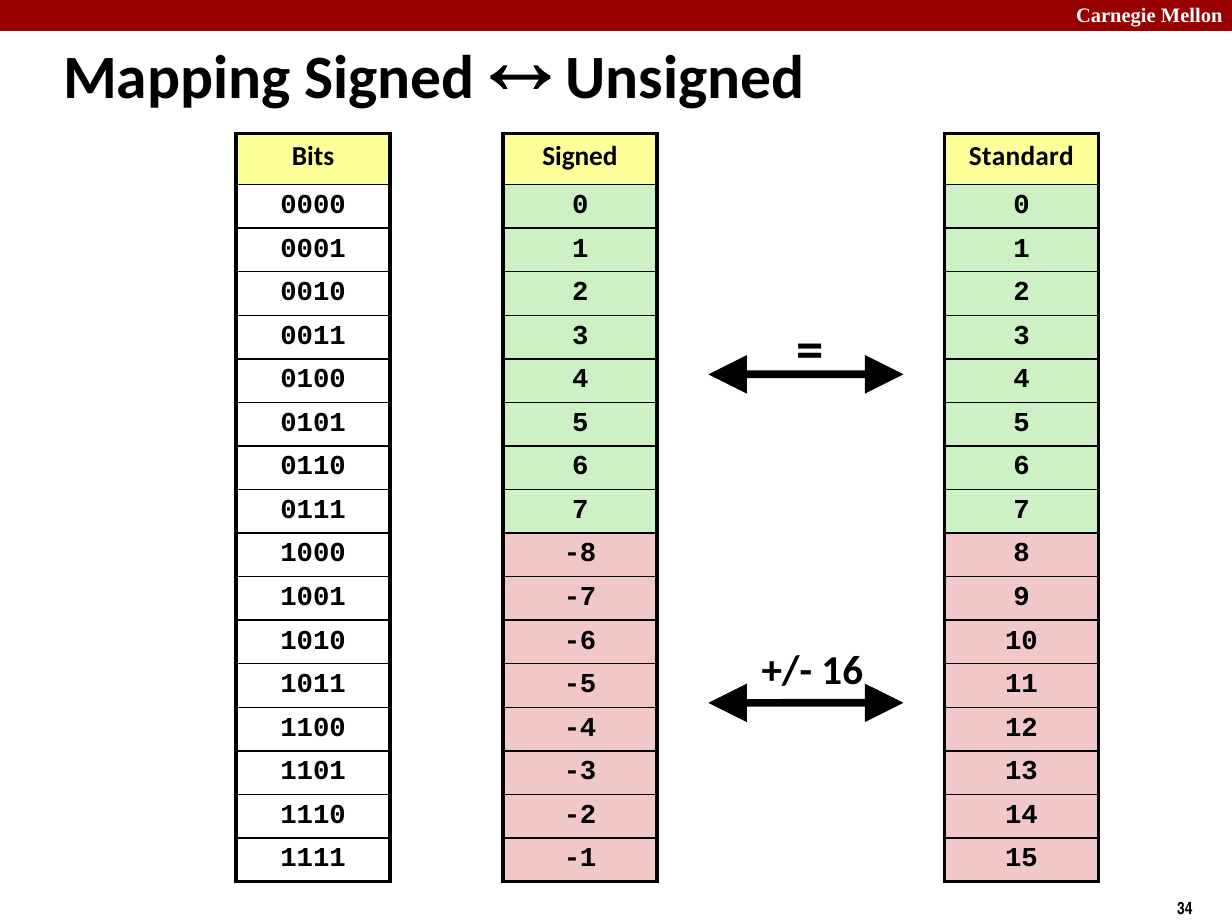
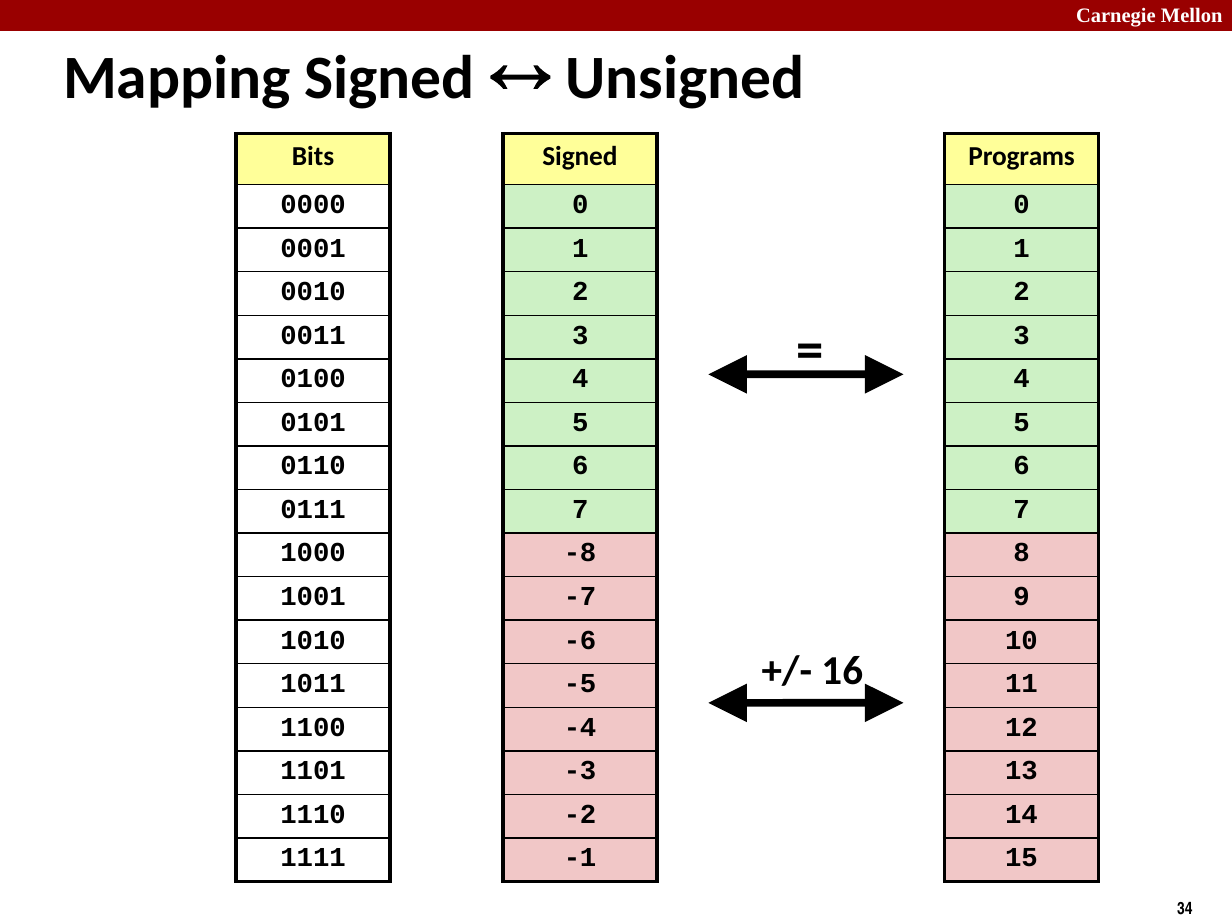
Standard: Standard -> Programs
